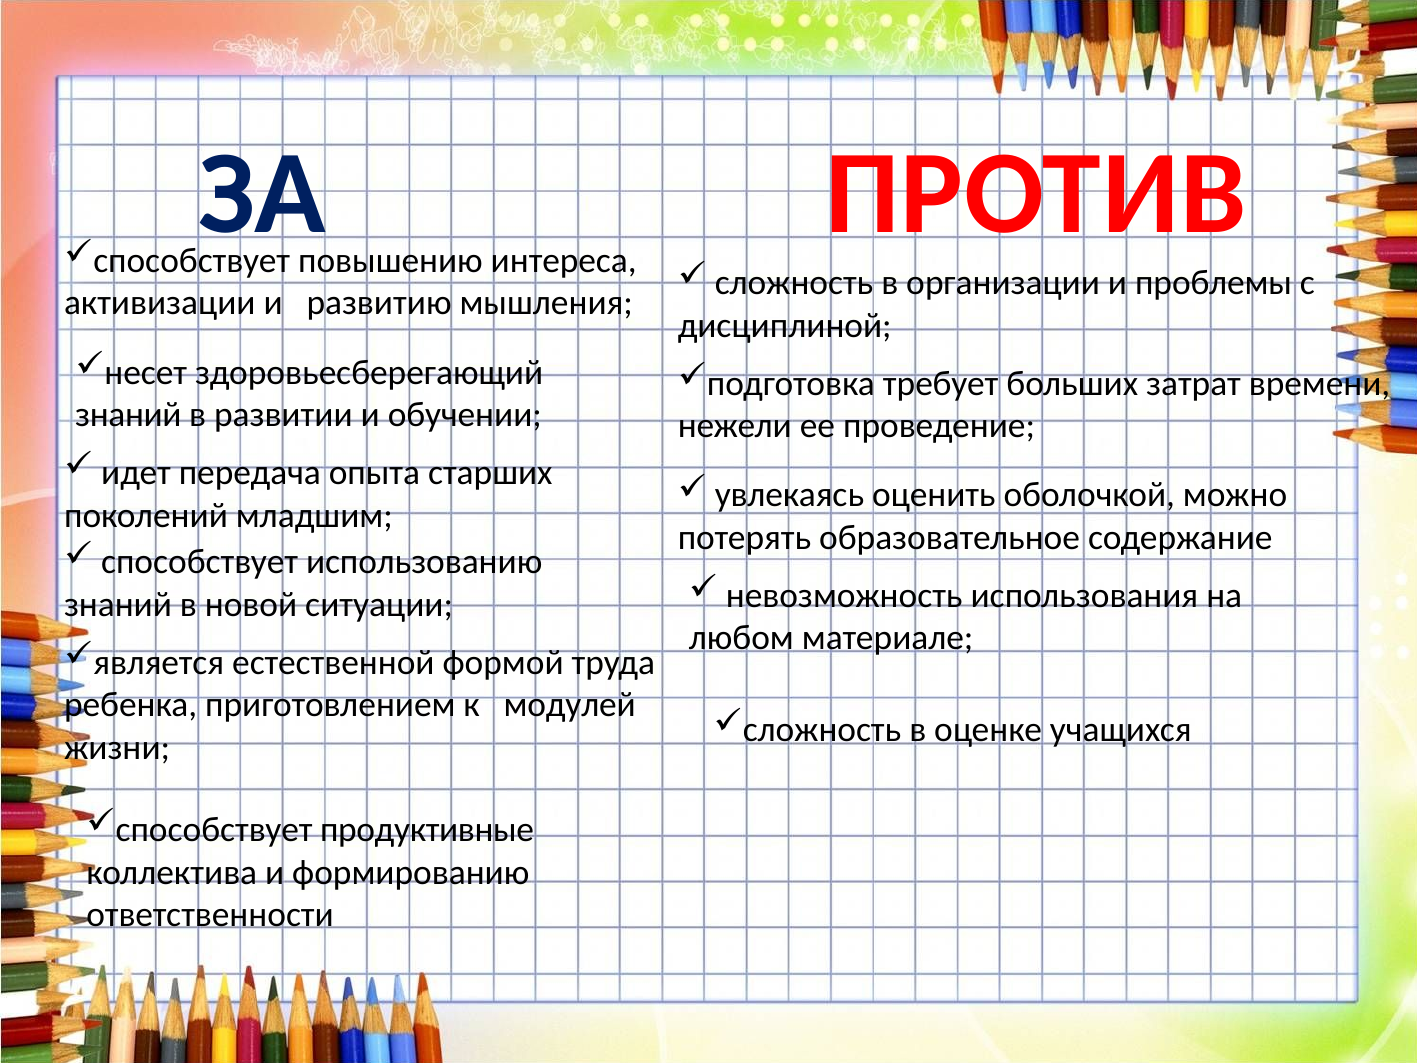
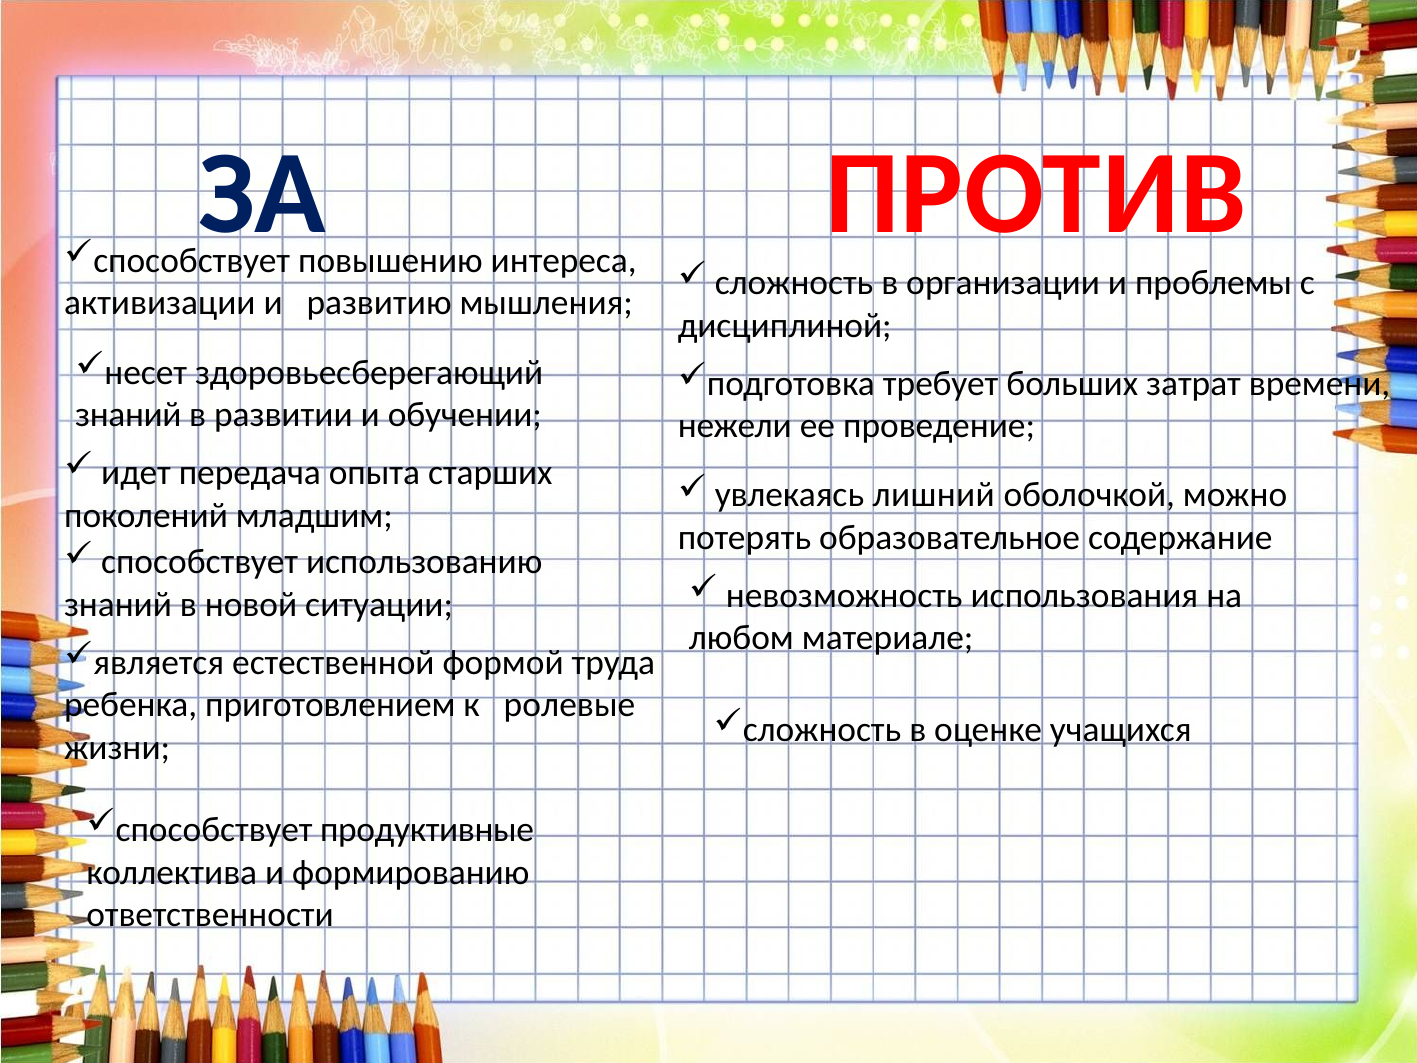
оценить: оценить -> лишний
модулей: модулей -> ролевые
